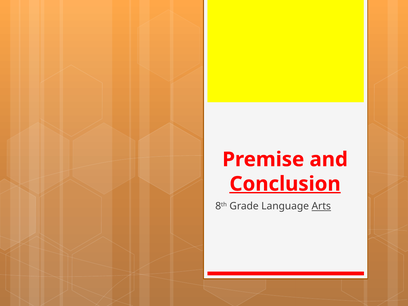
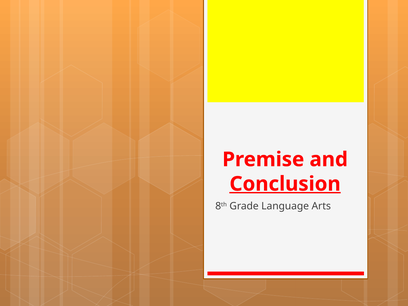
Arts underline: present -> none
